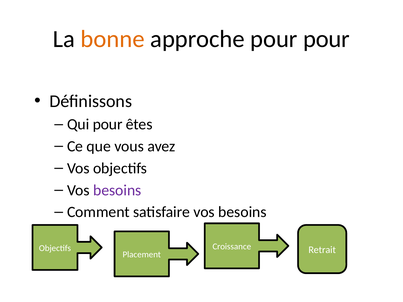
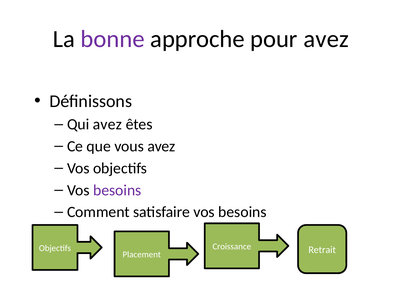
bonne colour: orange -> purple
pour pour: pour -> avez
Qui pour: pour -> avez
